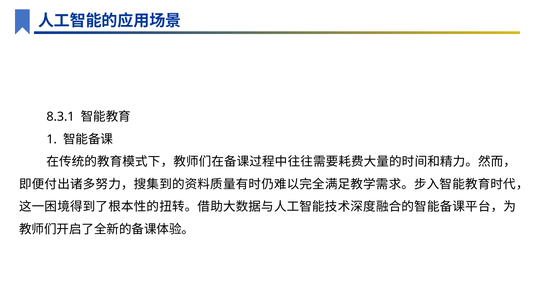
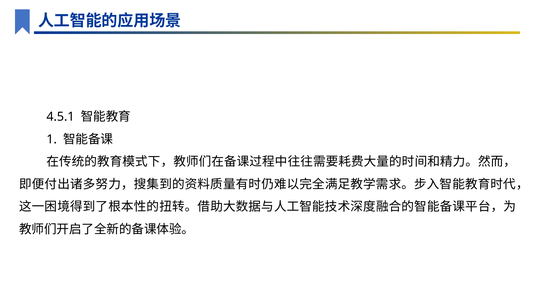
8.3.1: 8.3.1 -> 4.5.1
